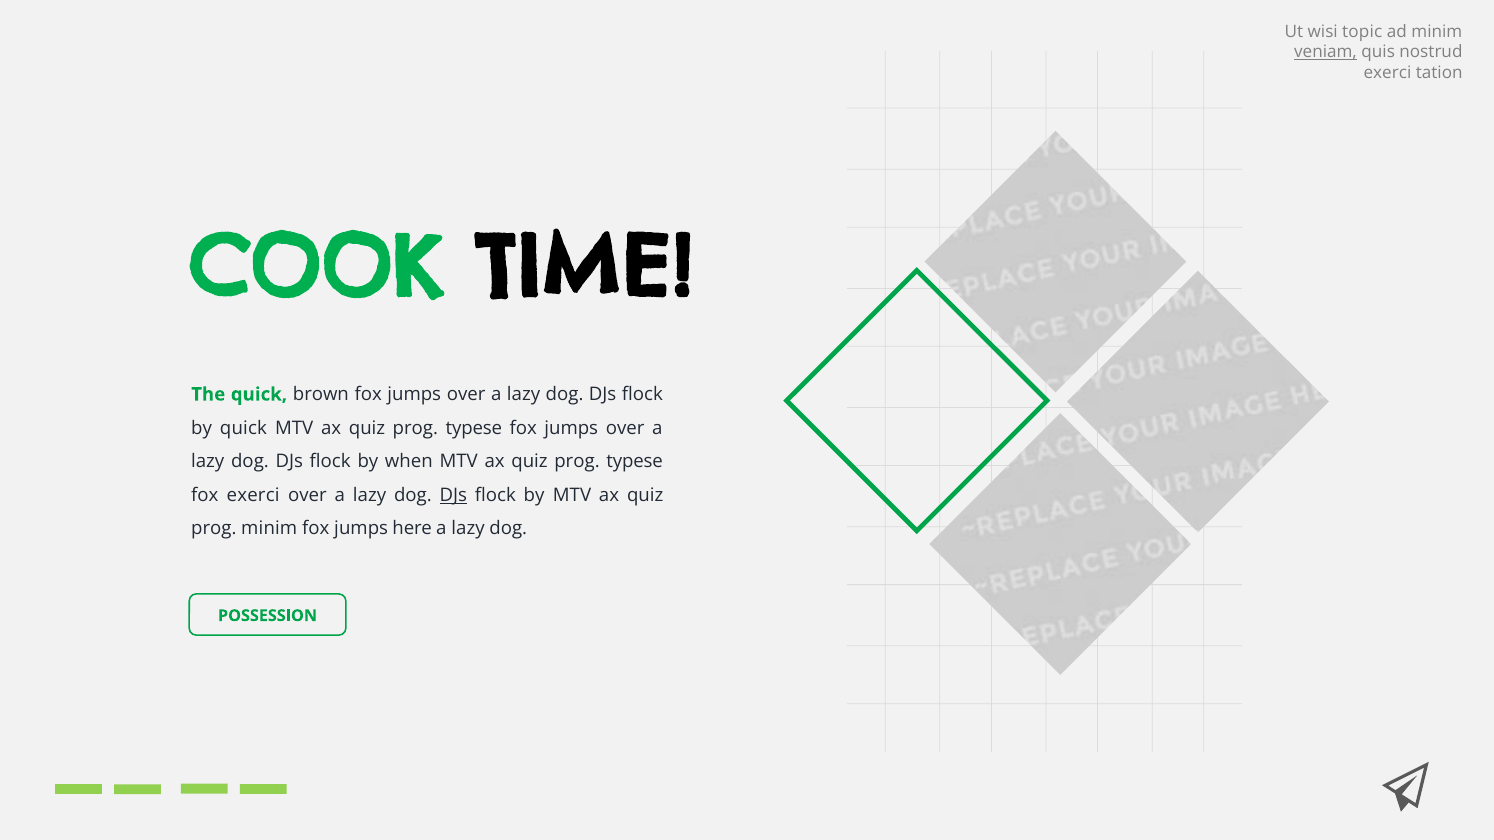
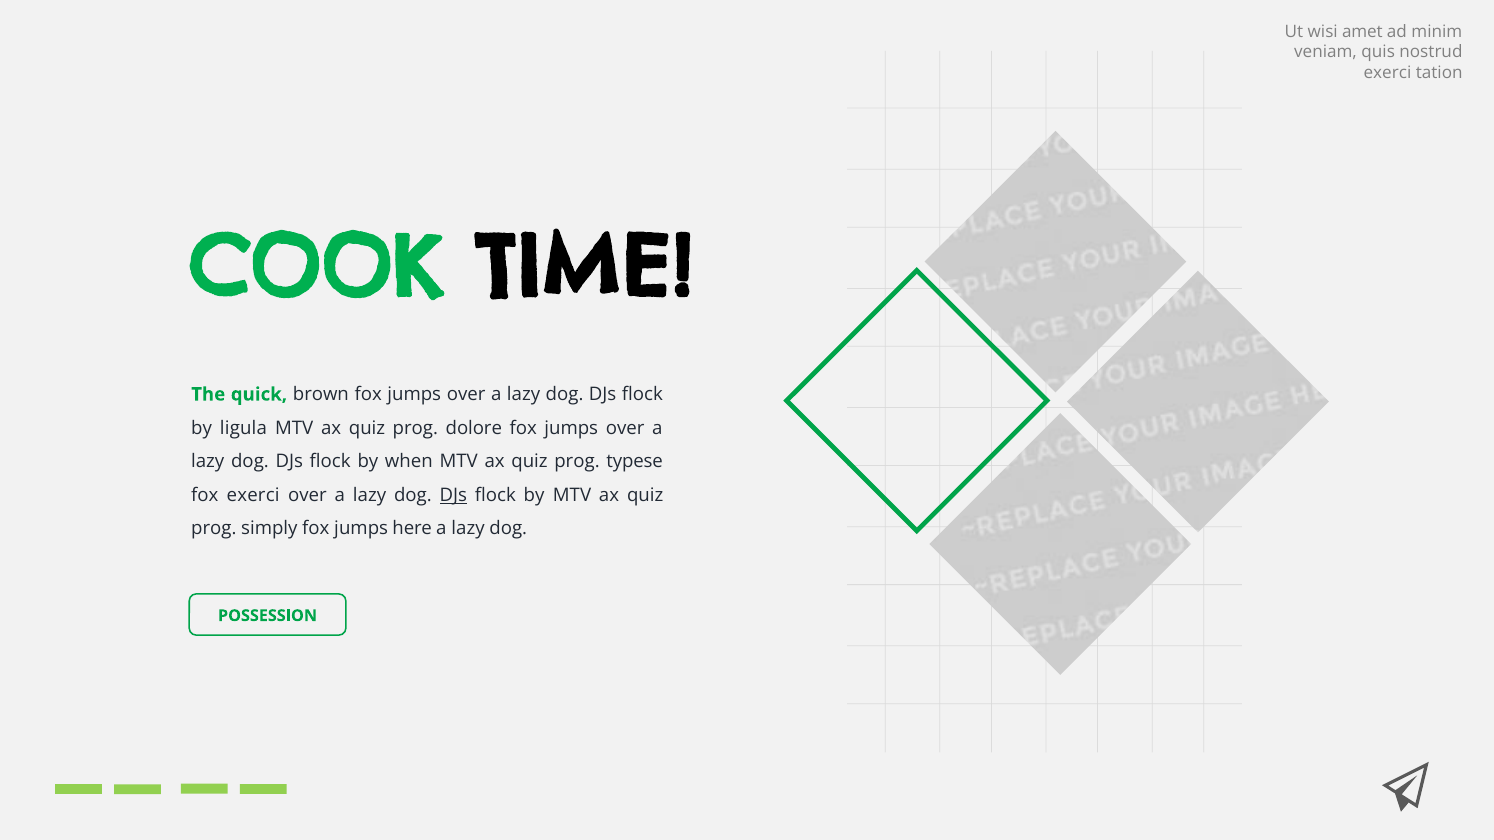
topic: topic -> amet
veniam underline: present -> none
by quick: quick -> ligula
typese at (474, 428): typese -> dolore
prog minim: minim -> simply
